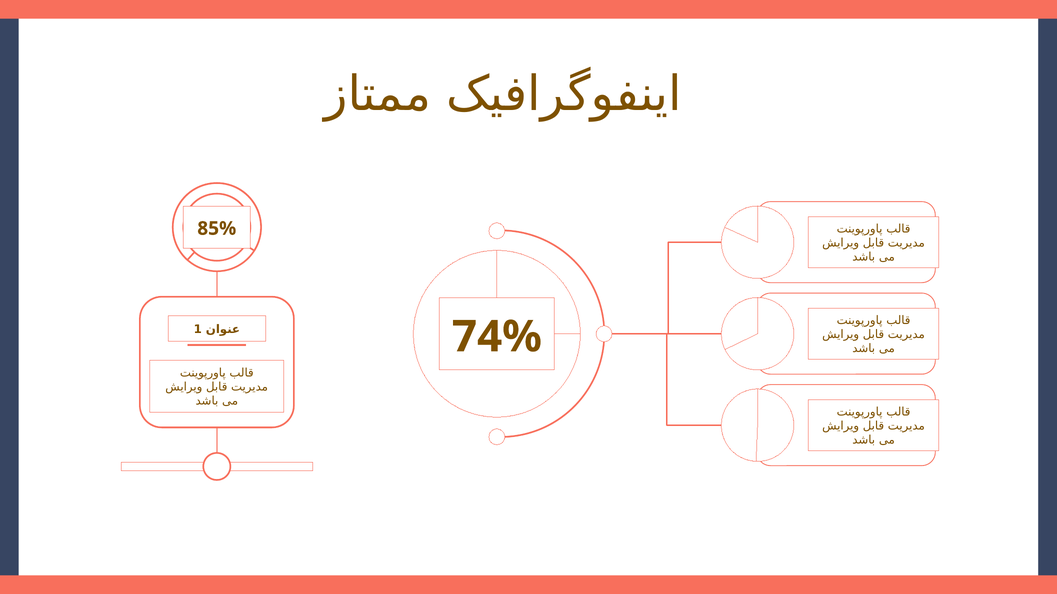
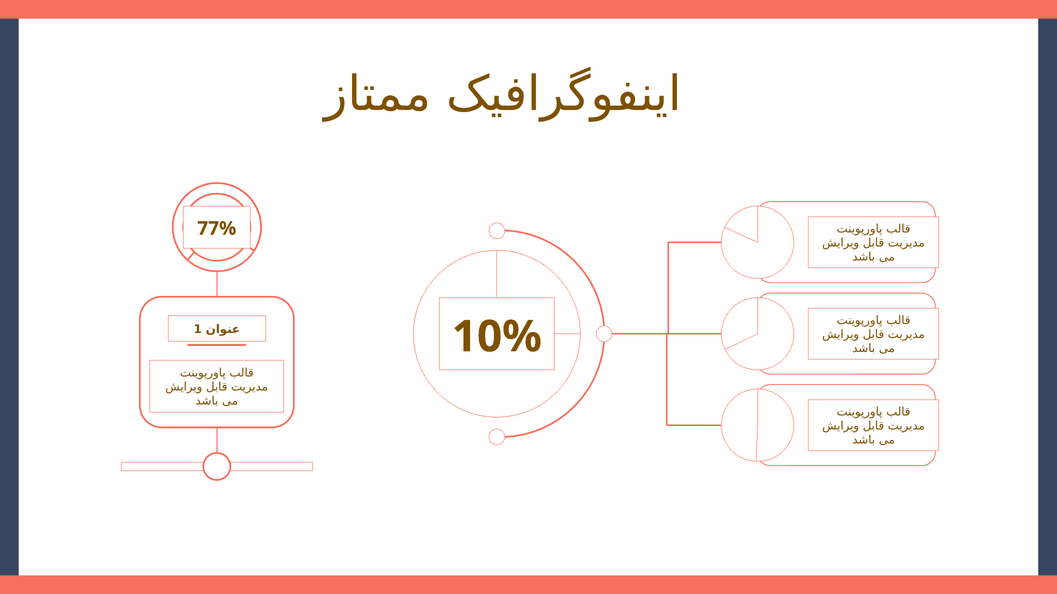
85%: 85% -> 77%
74%: 74% -> 10%
